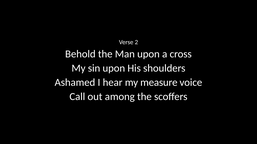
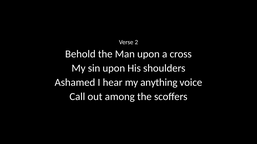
measure: measure -> anything
